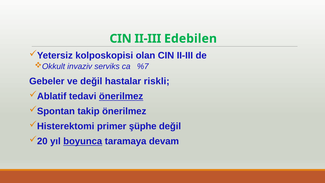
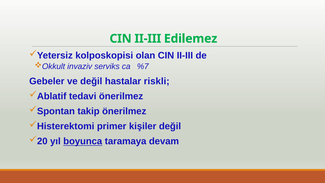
Edebilen: Edebilen -> Edilemez
önerilmez at (121, 96) underline: present -> none
şüphe: şüphe -> kişiler
